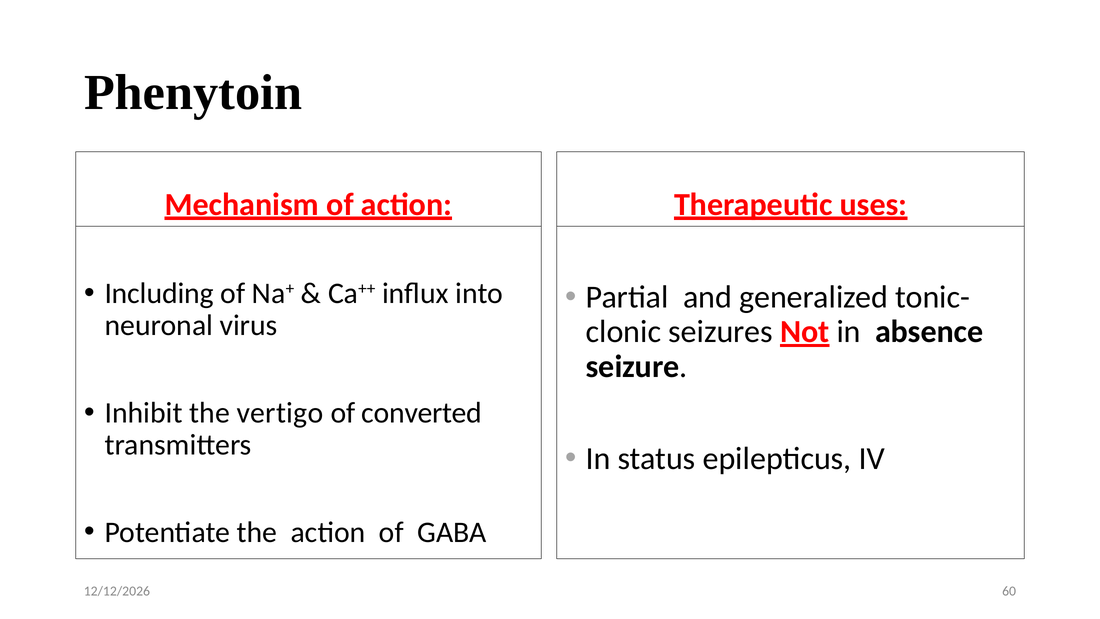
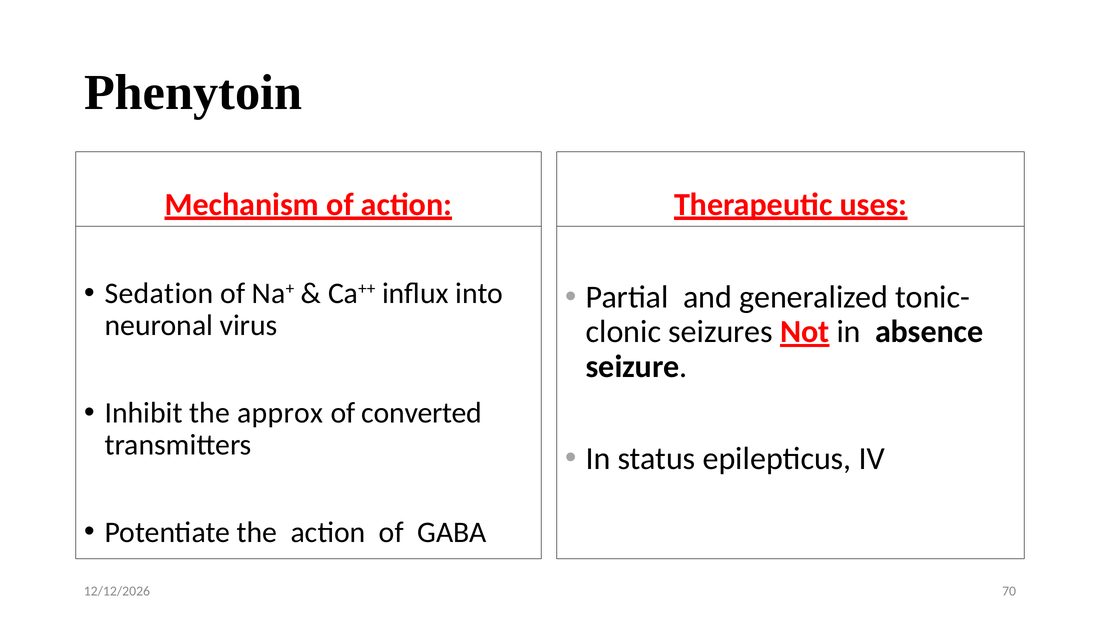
Including: Including -> Sedation
vertigo: vertigo -> approx
60: 60 -> 70
